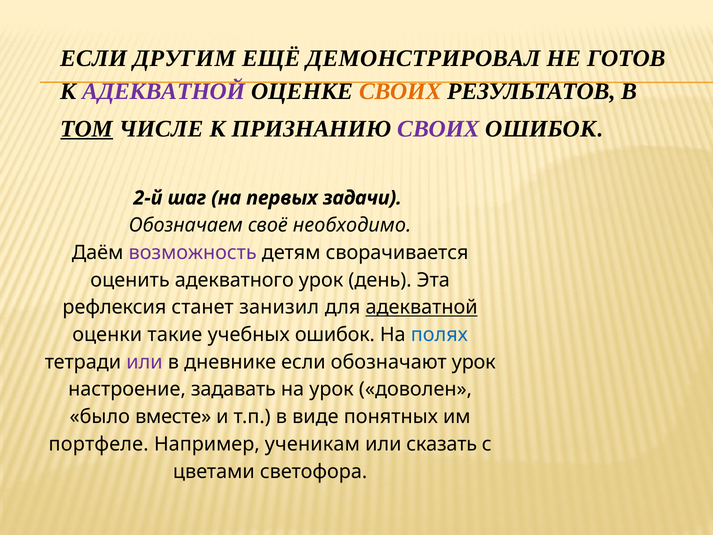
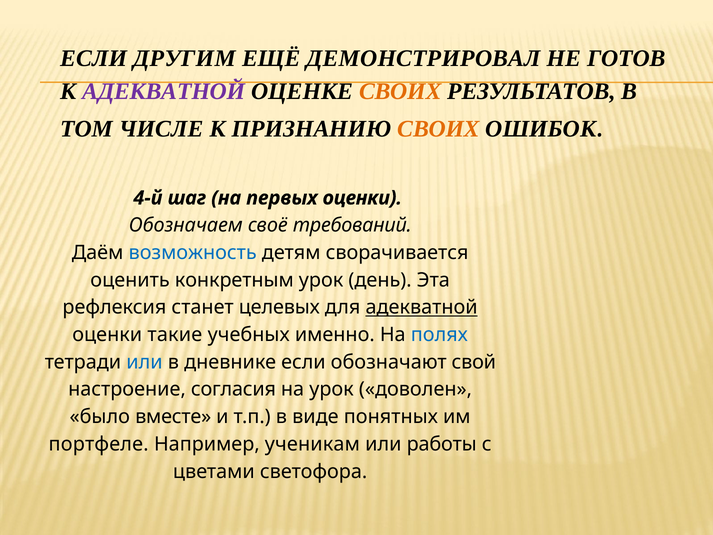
ТОМ underline: present -> none
СВОИХ at (439, 129) colour: purple -> orange
2-й: 2-й -> 4-й
первых задачи: задачи -> оценки
необходимо: необходимо -> требований
возможность colour: purple -> blue
адекватного: адекватного -> конкретным
занизил: занизил -> целевых
учебных ошибок: ошибок -> именно
или at (144, 362) colour: purple -> blue
обозначают урок: урок -> свой
задавать: задавать -> согласия
сказать: сказать -> работы
